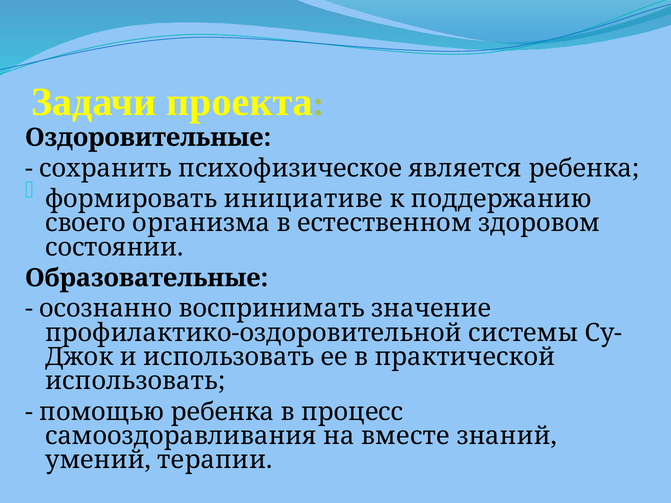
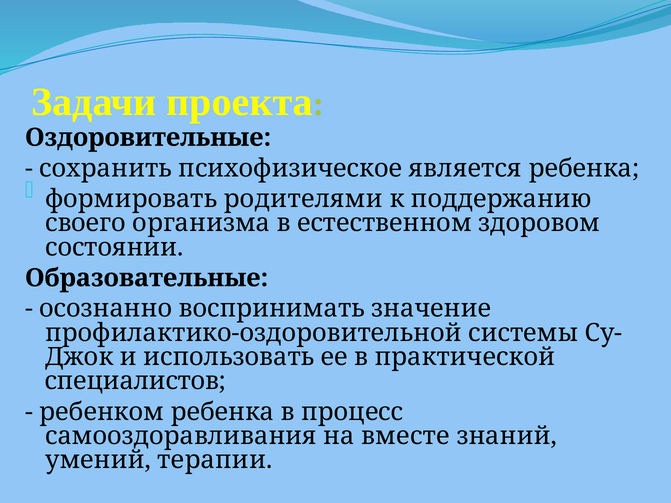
инициативе: инициативе -> родителями
использовать at (135, 381): использовать -> специалистов
помощью: помощью -> ребенком
